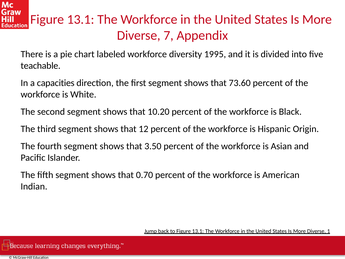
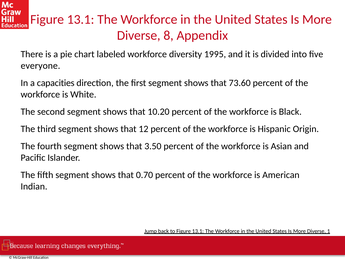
7: 7 -> 8
teachable: teachable -> everyone
